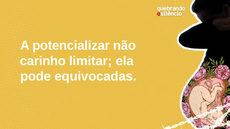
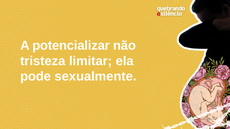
carinho: carinho -> tristeza
equivocadas: equivocadas -> sexualmente
